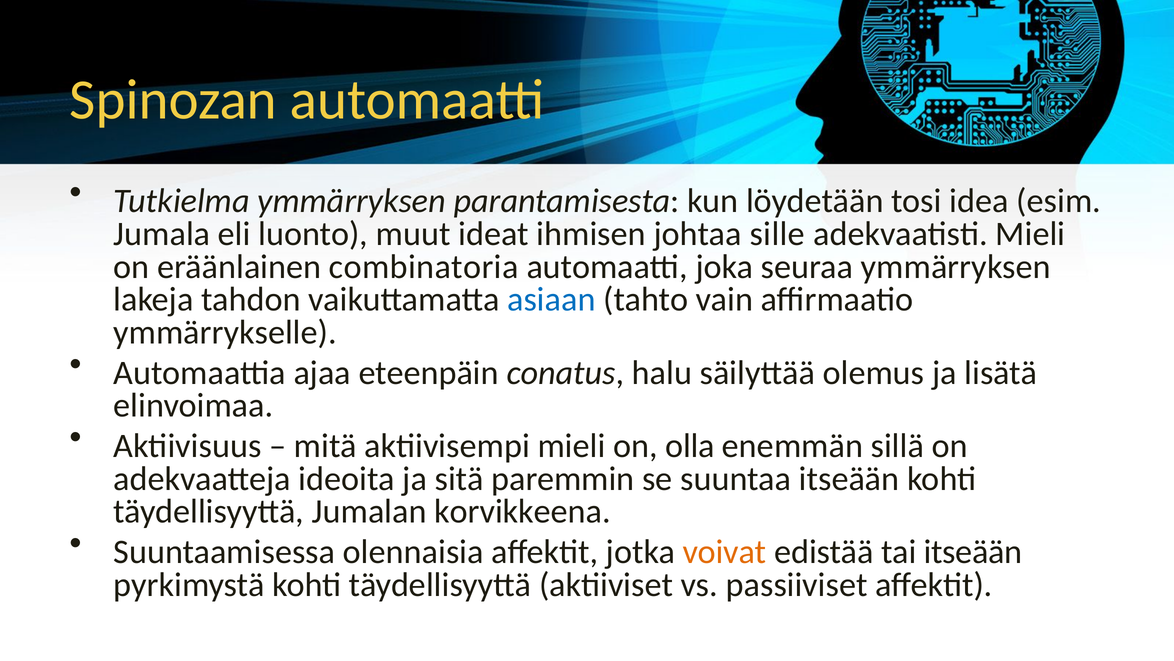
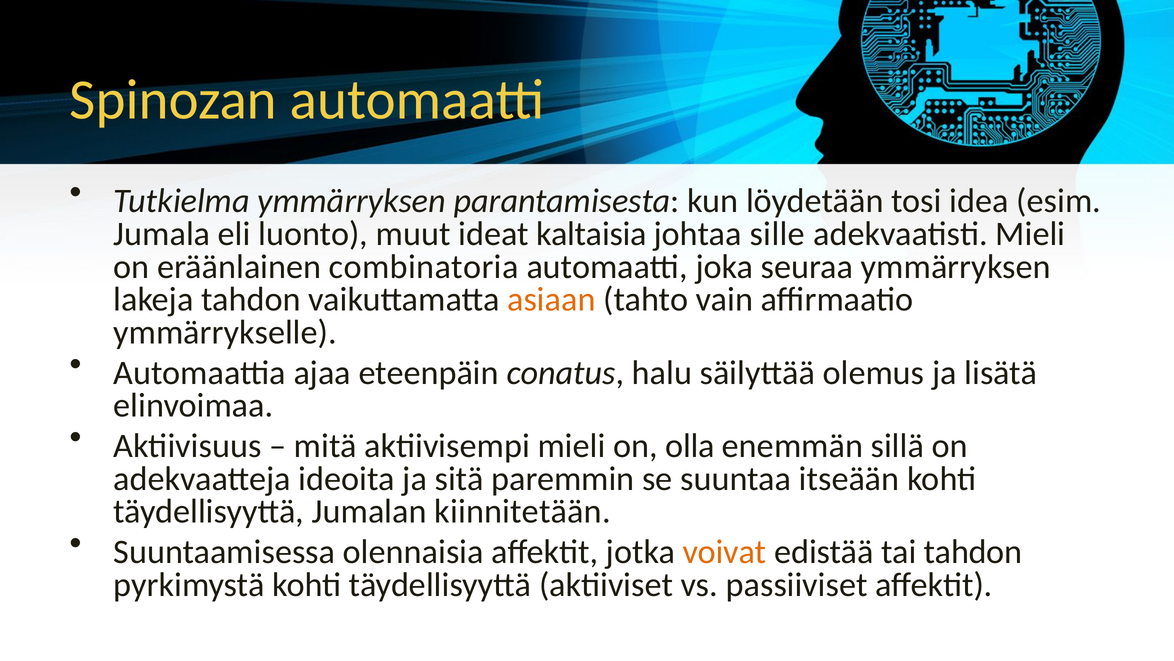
ihmisen: ihmisen -> kaltaisia
asiaan colour: blue -> orange
korvikkeena: korvikkeena -> kiinnitetään
tai itseään: itseään -> tahdon
